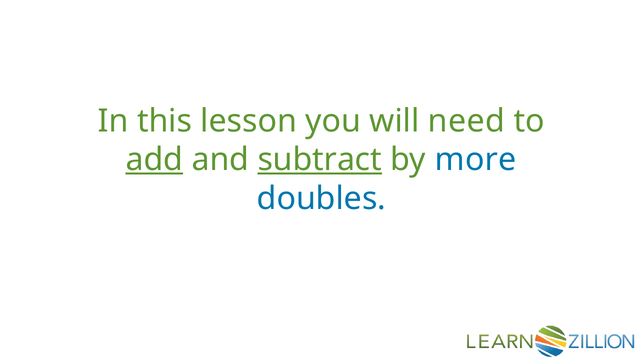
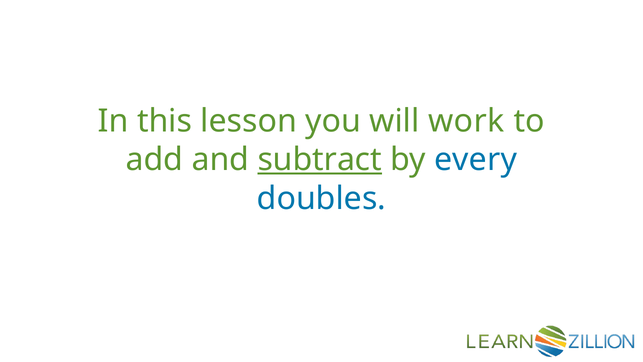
need: need -> work
add underline: present -> none
more: more -> every
